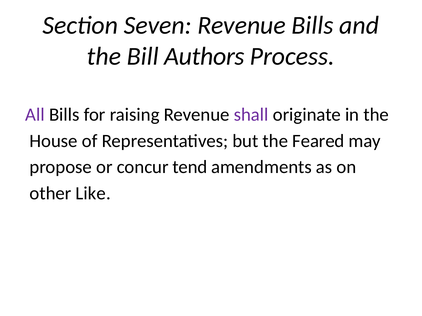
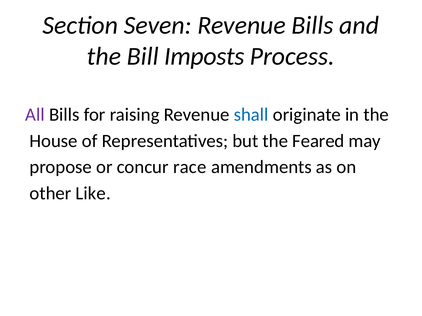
Authors: Authors -> Imposts
shall colour: purple -> blue
tend: tend -> race
